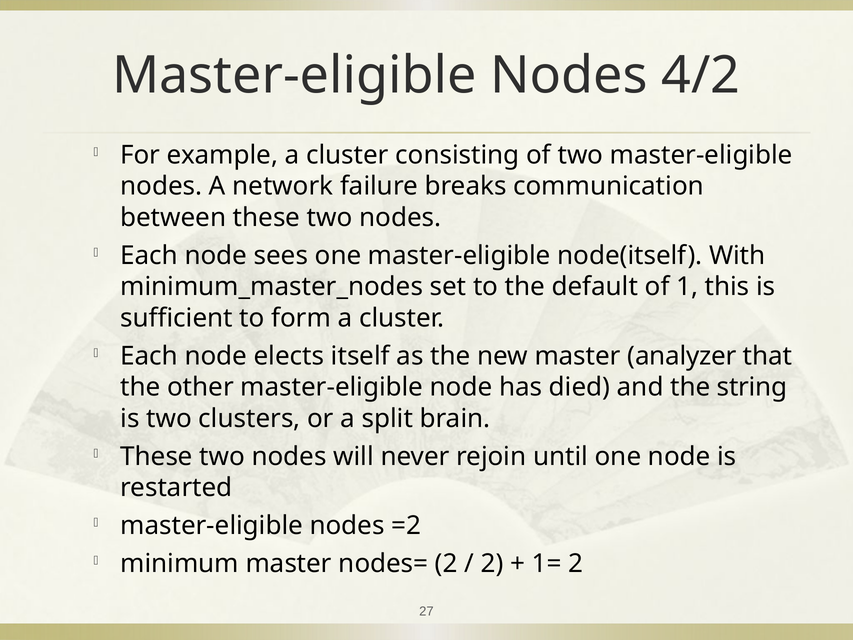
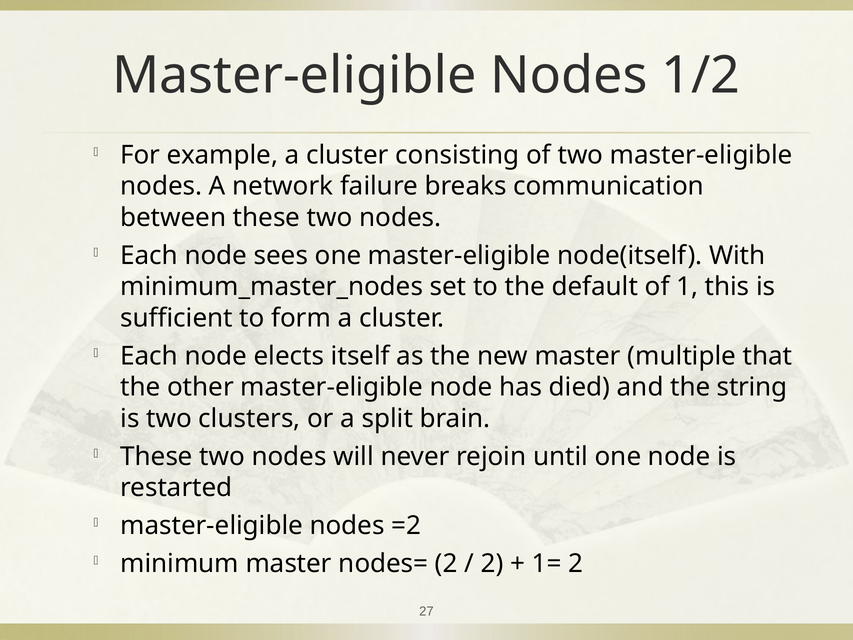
4/2: 4/2 -> 1/2
analyzer: analyzer -> multiple
